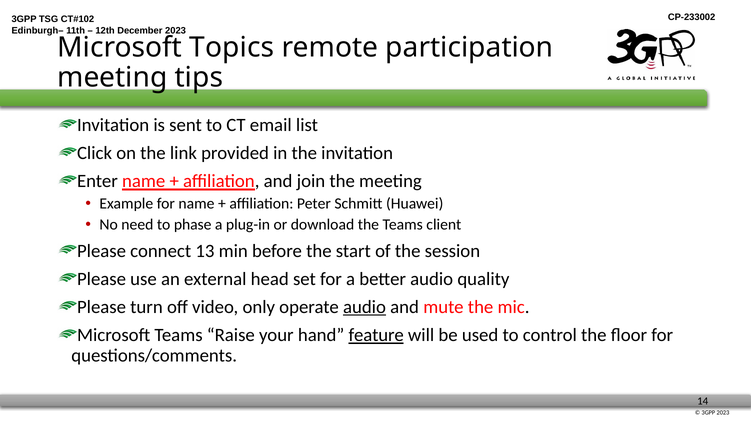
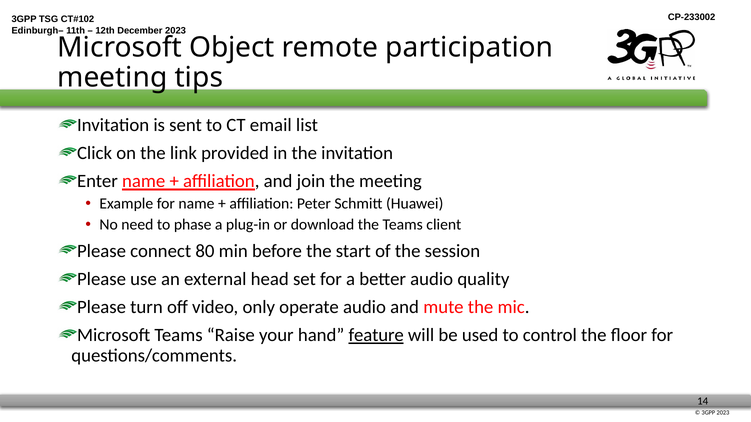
Topics: Topics -> Object
13: 13 -> 80
audio at (364, 307) underline: present -> none
